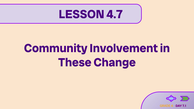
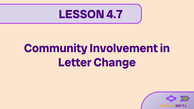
These: These -> Letter
